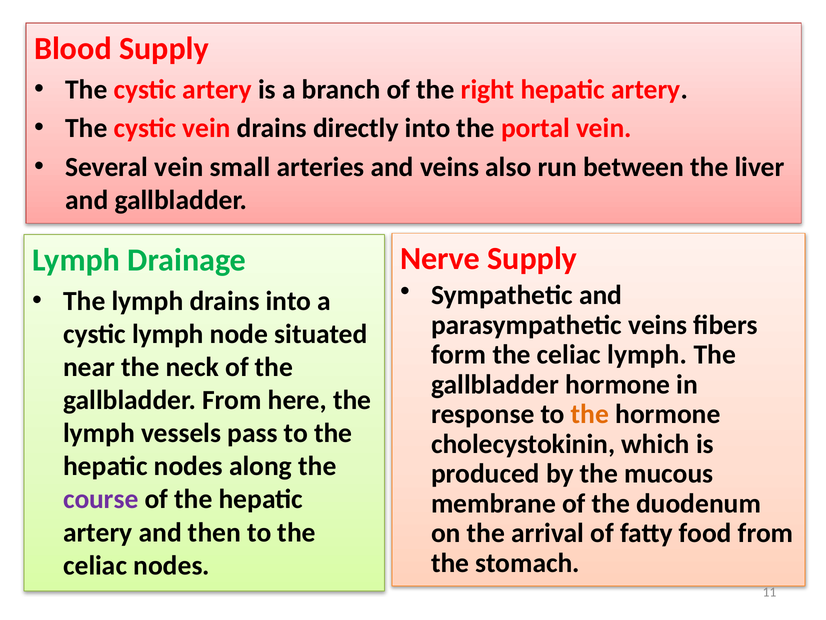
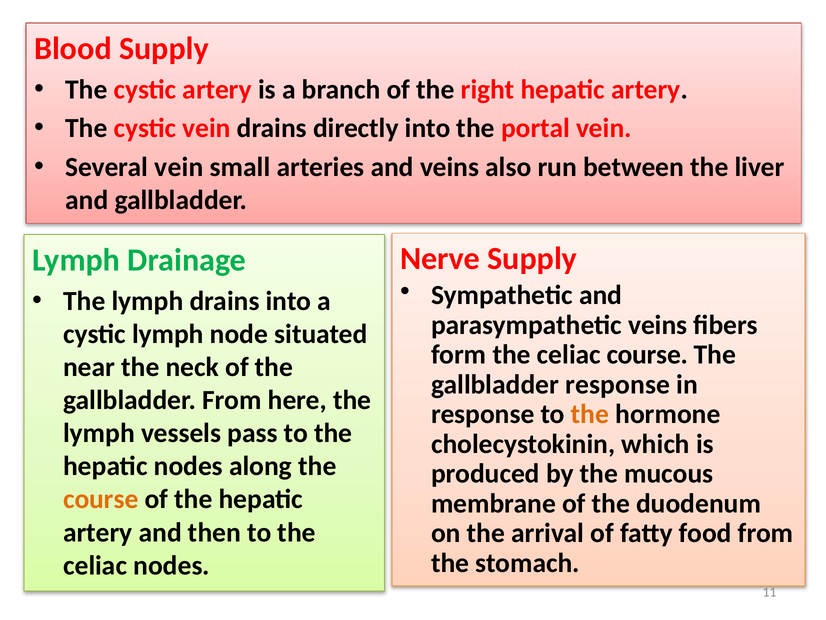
celiac lymph: lymph -> course
gallbladder hormone: hormone -> response
course at (101, 499) colour: purple -> orange
